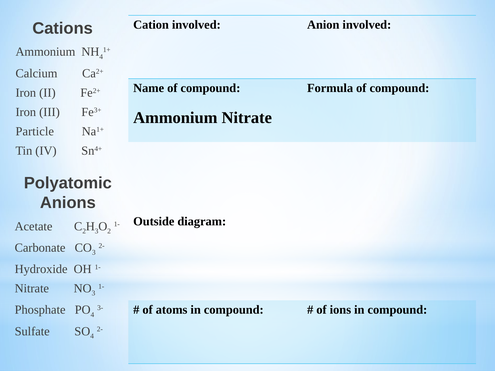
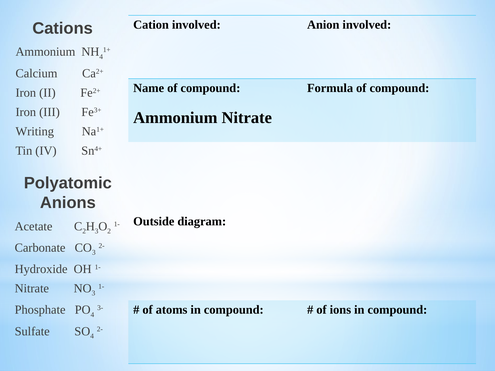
Particle: Particle -> Writing
